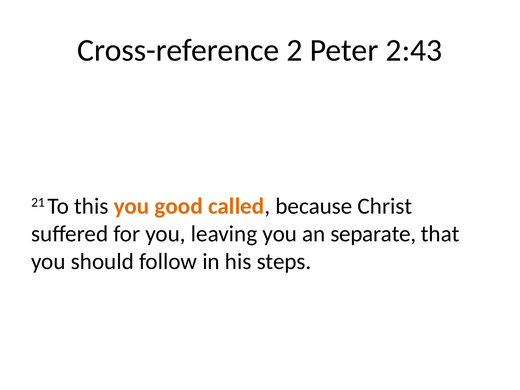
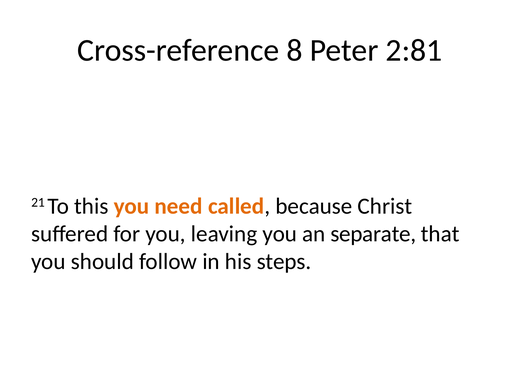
2: 2 -> 8
2:43: 2:43 -> 2:81
good: good -> need
